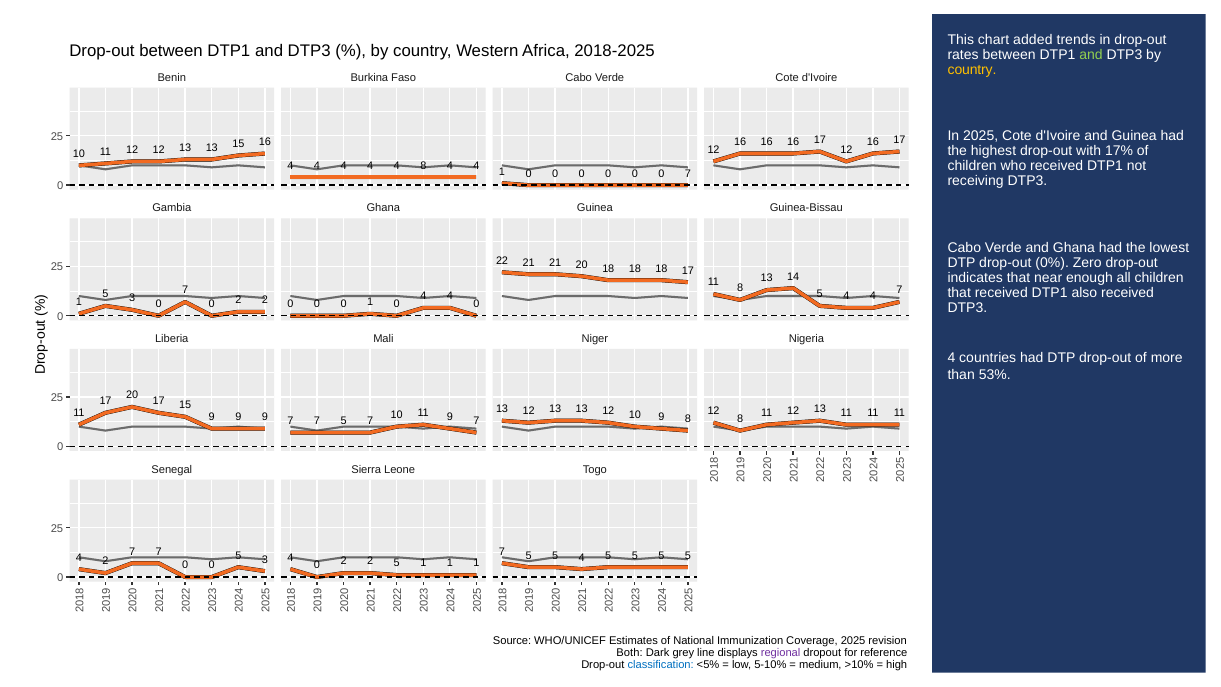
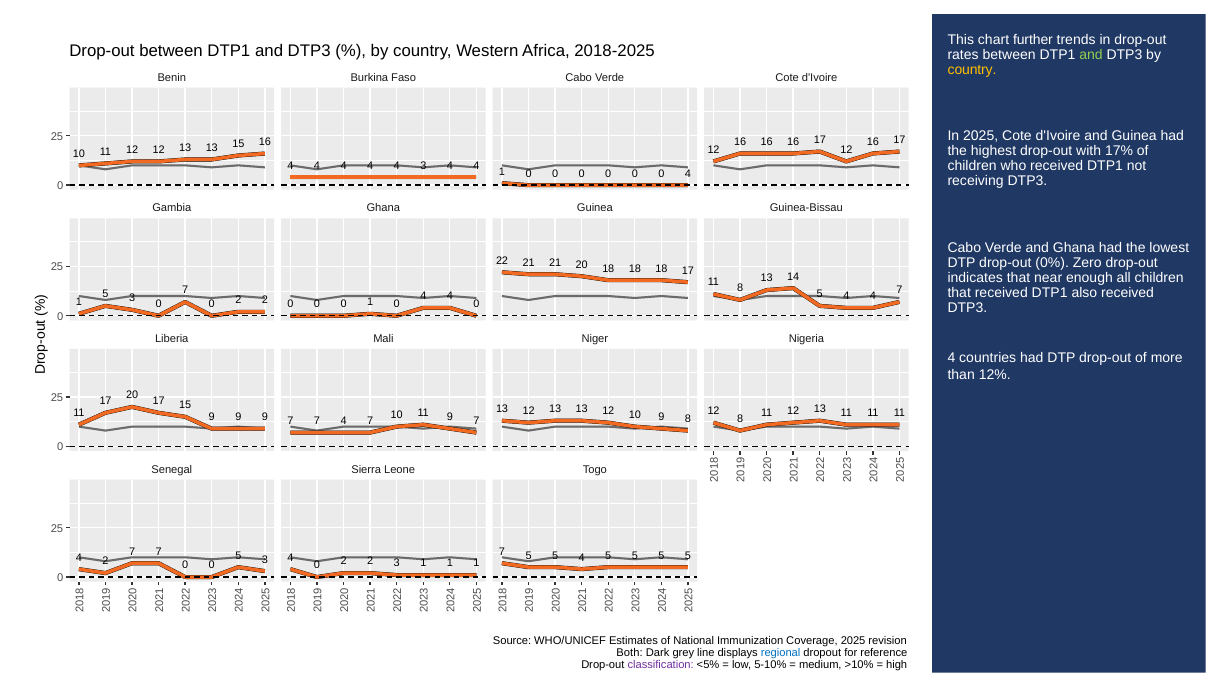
added: added -> further
4 8: 8 -> 3
0 0 7: 7 -> 4
53%: 53% -> 12%
7 7 5: 5 -> 4
2 2 5: 5 -> 3
regional colour: purple -> blue
classification colour: blue -> purple
